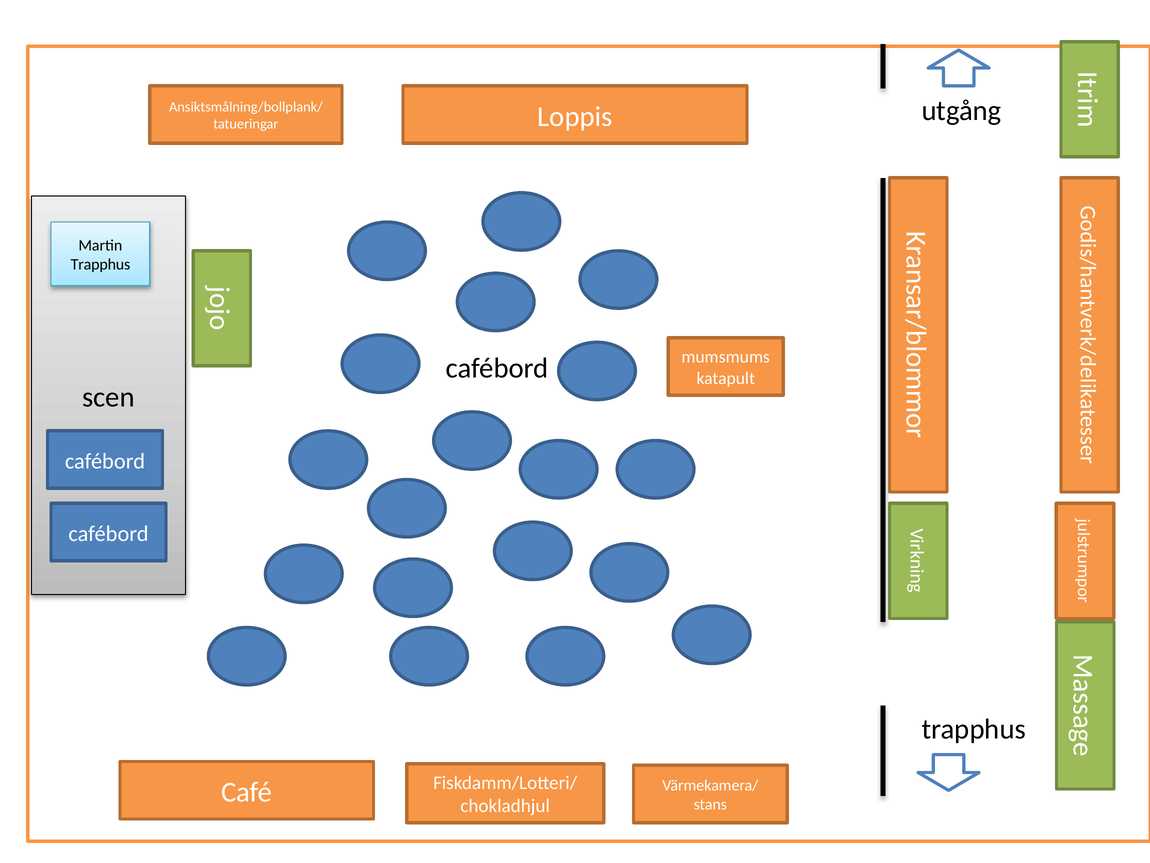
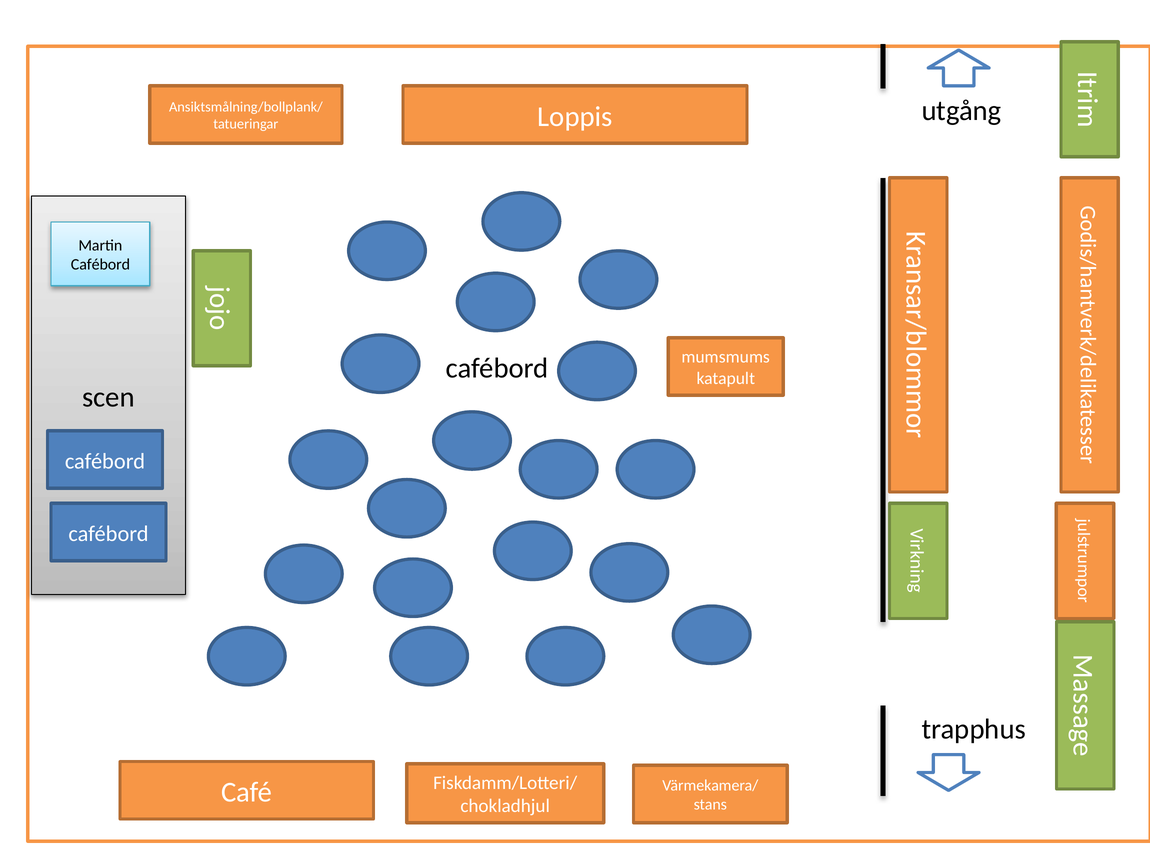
Trapphus at (100, 264): Trapphus -> Cafébord
